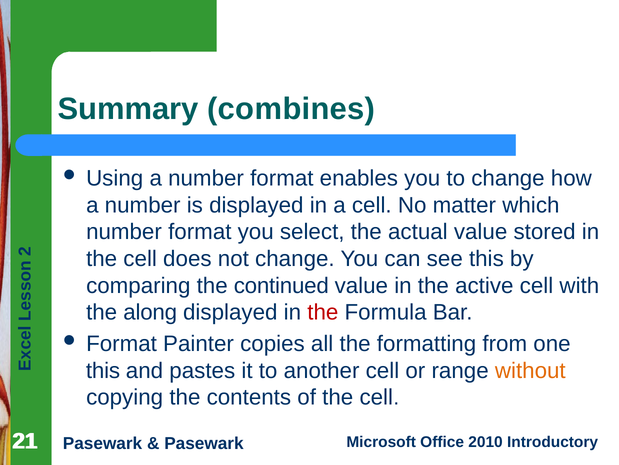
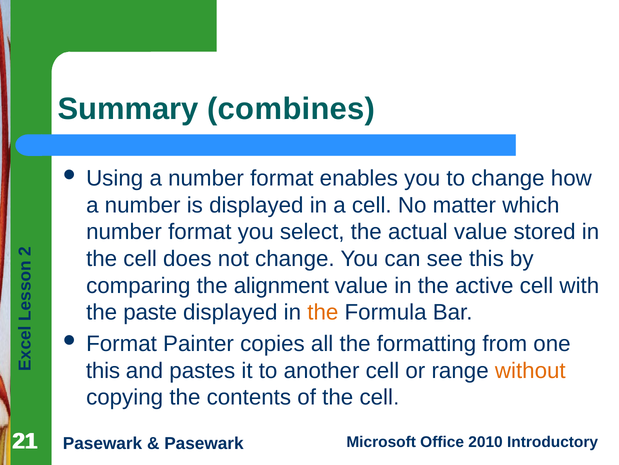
continued: continued -> alignment
along: along -> paste
the at (323, 312) colour: red -> orange
